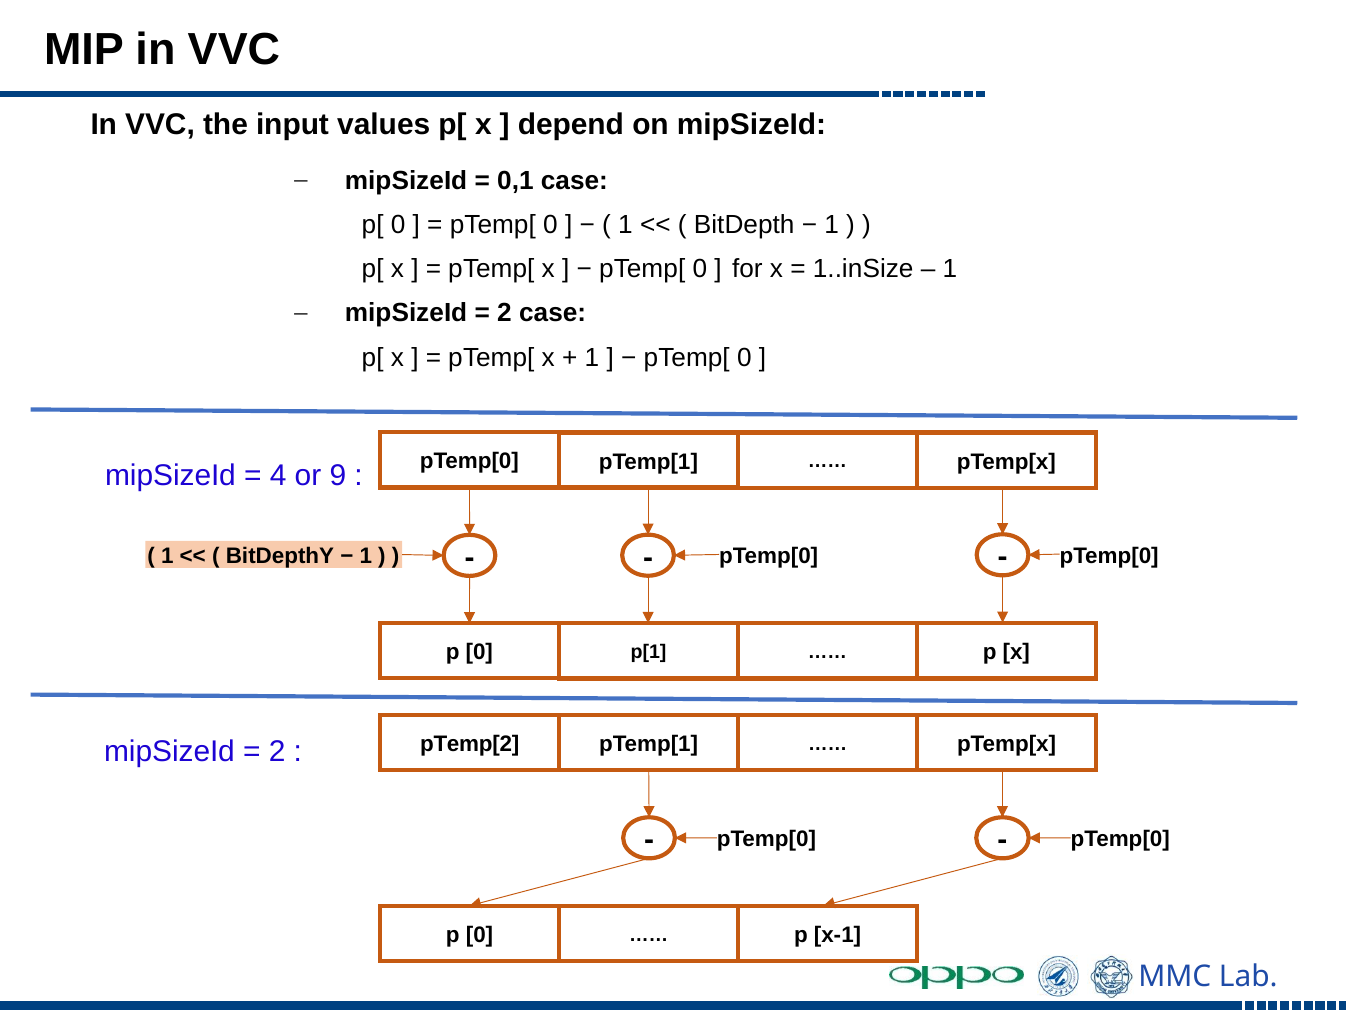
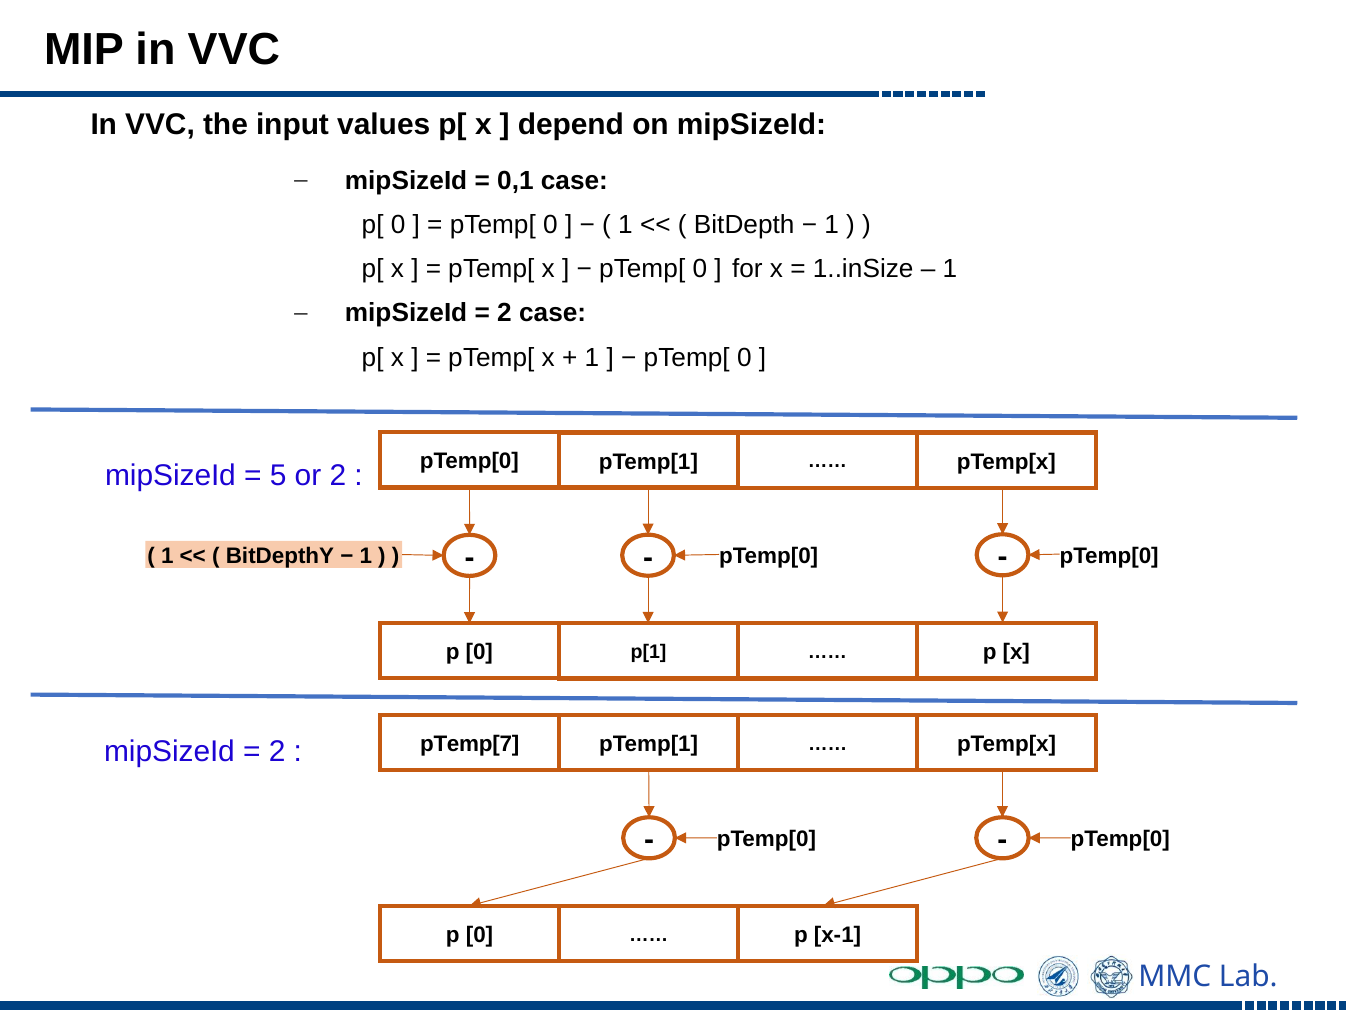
4: 4 -> 5
or 9: 9 -> 2
pTemp[2: pTemp[2 -> pTemp[7
